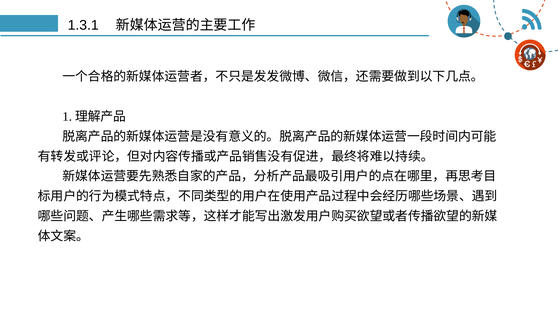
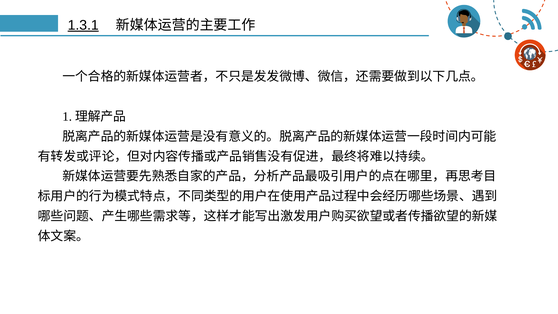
1.3.1 underline: none -> present
